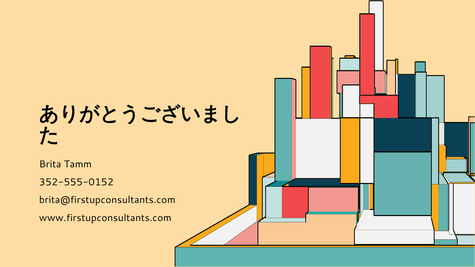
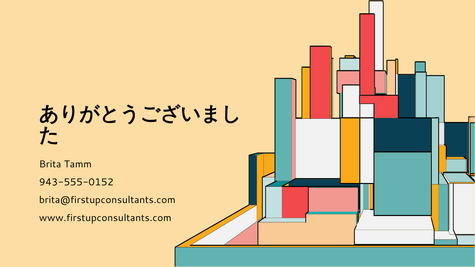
352-555-0152: 352-555-0152 -> 943-555-0152
